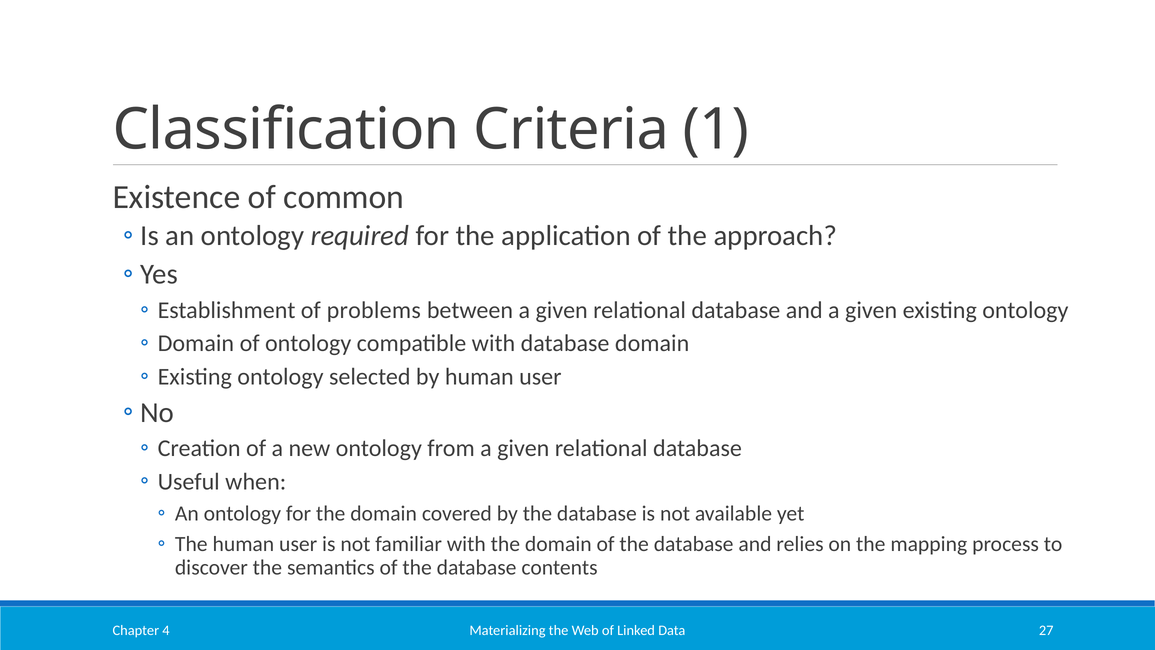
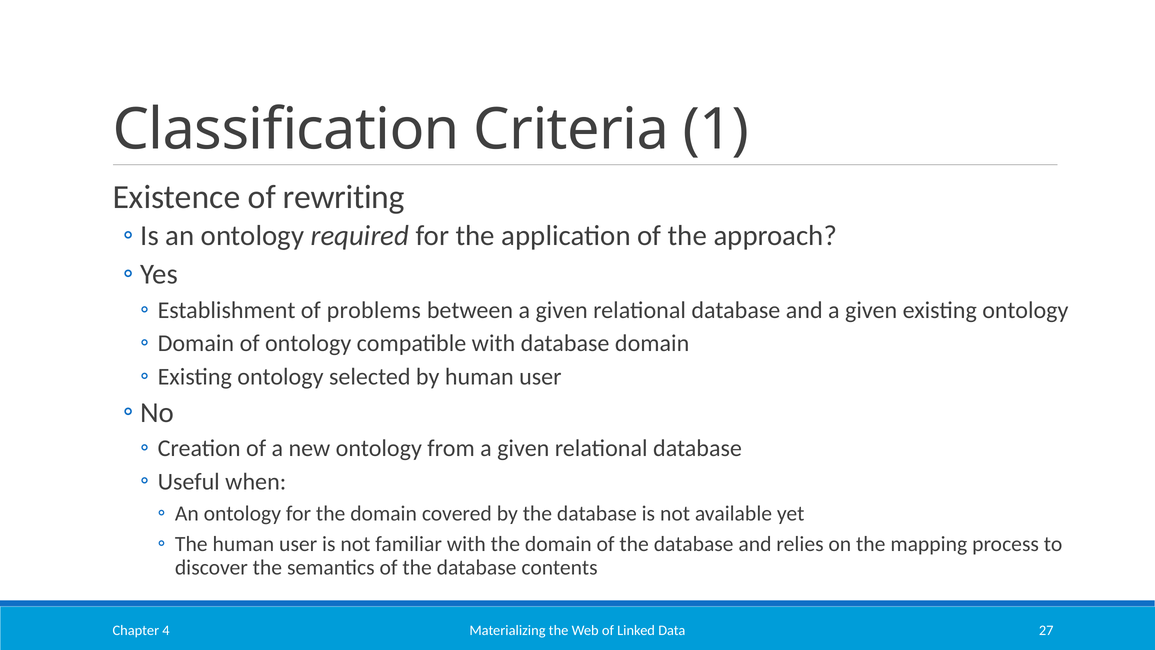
common: common -> rewriting
